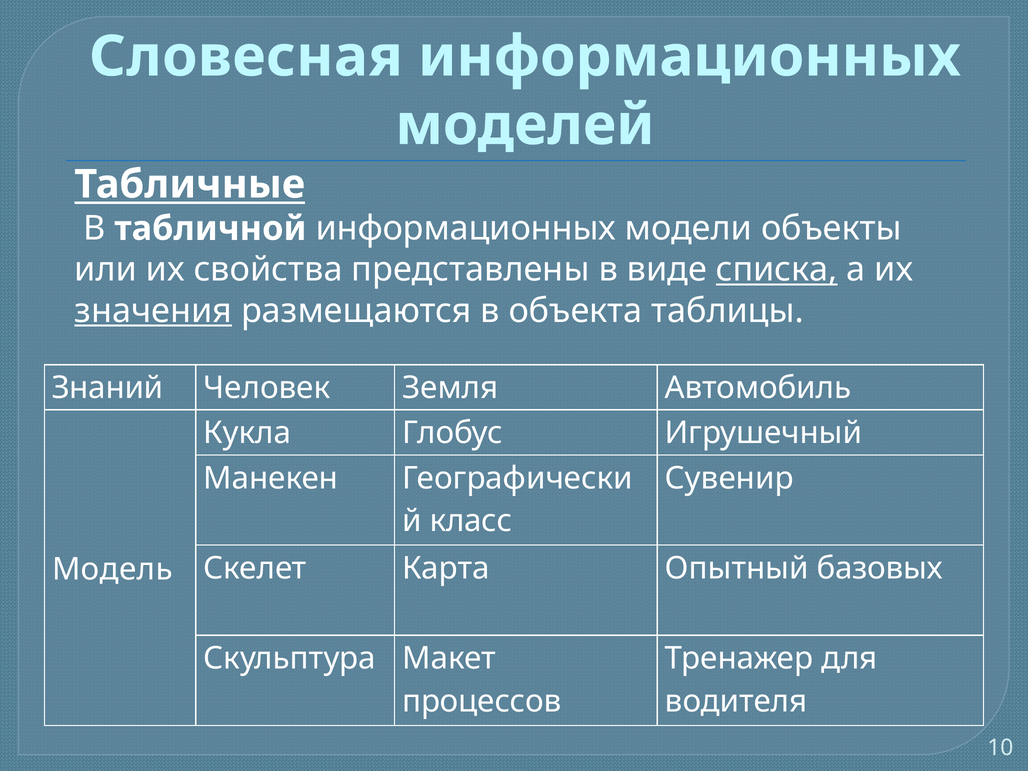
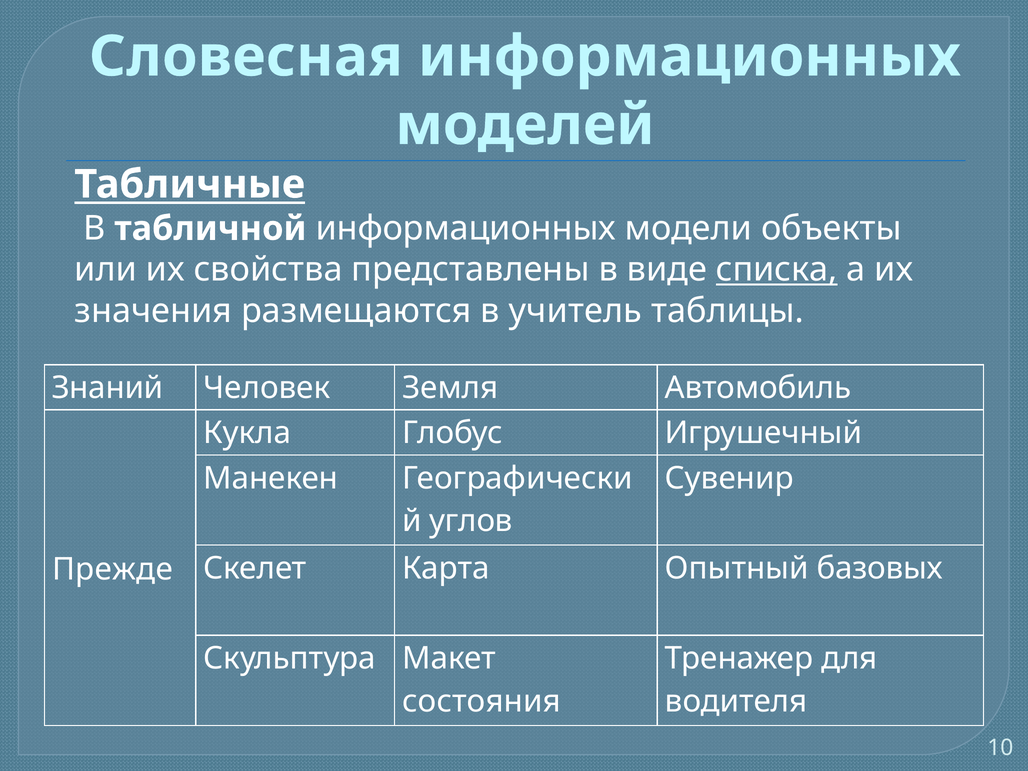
значения underline: present -> none
объекта: объекта -> учитель
класс: класс -> углов
Модель: Модель -> Прежде
процессов: процессов -> состояния
